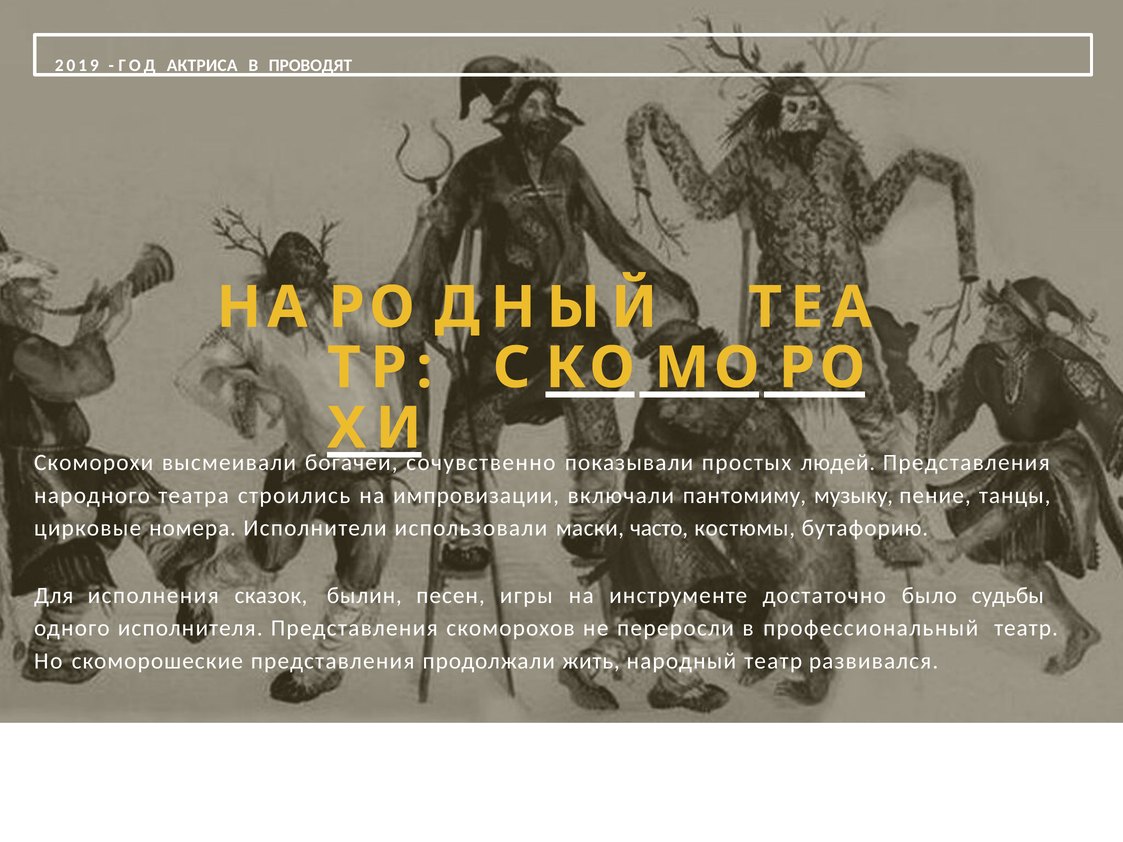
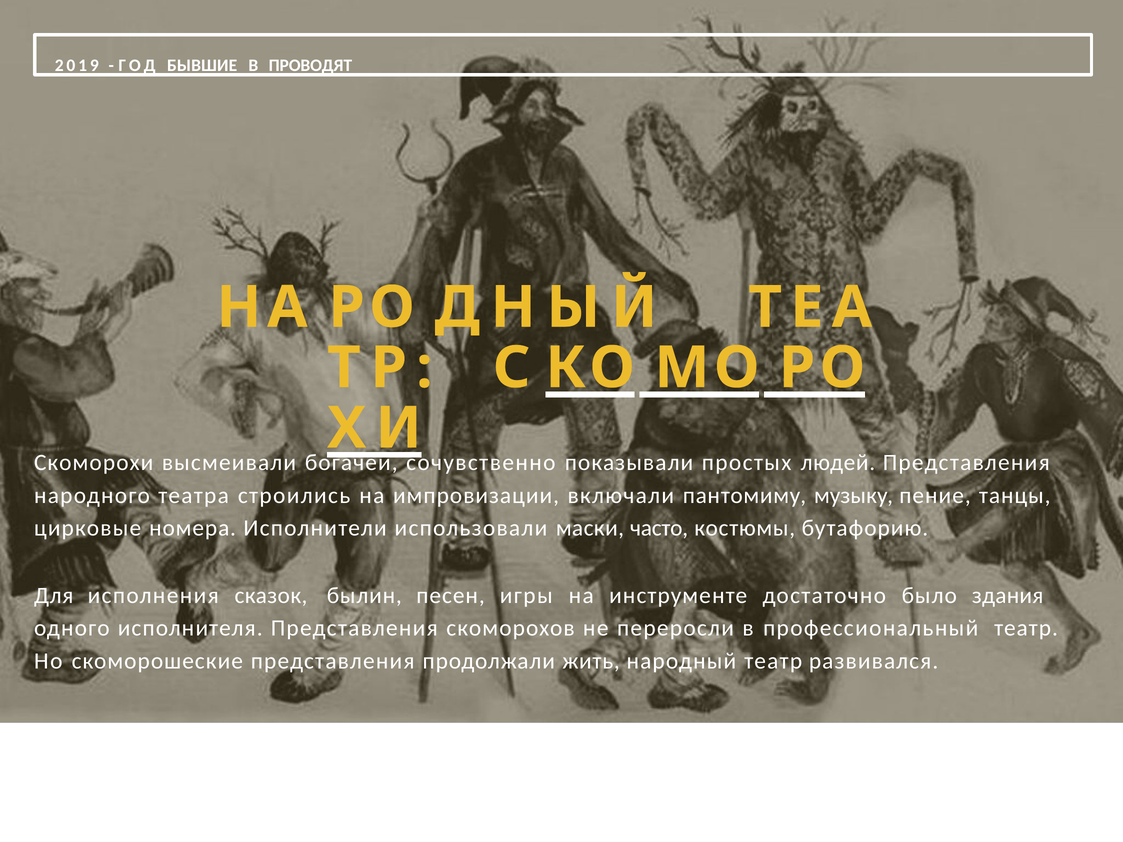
АКТРИСА: АКТРИСА -> БЫВШИЕ
судьбы: судьбы -> здания
